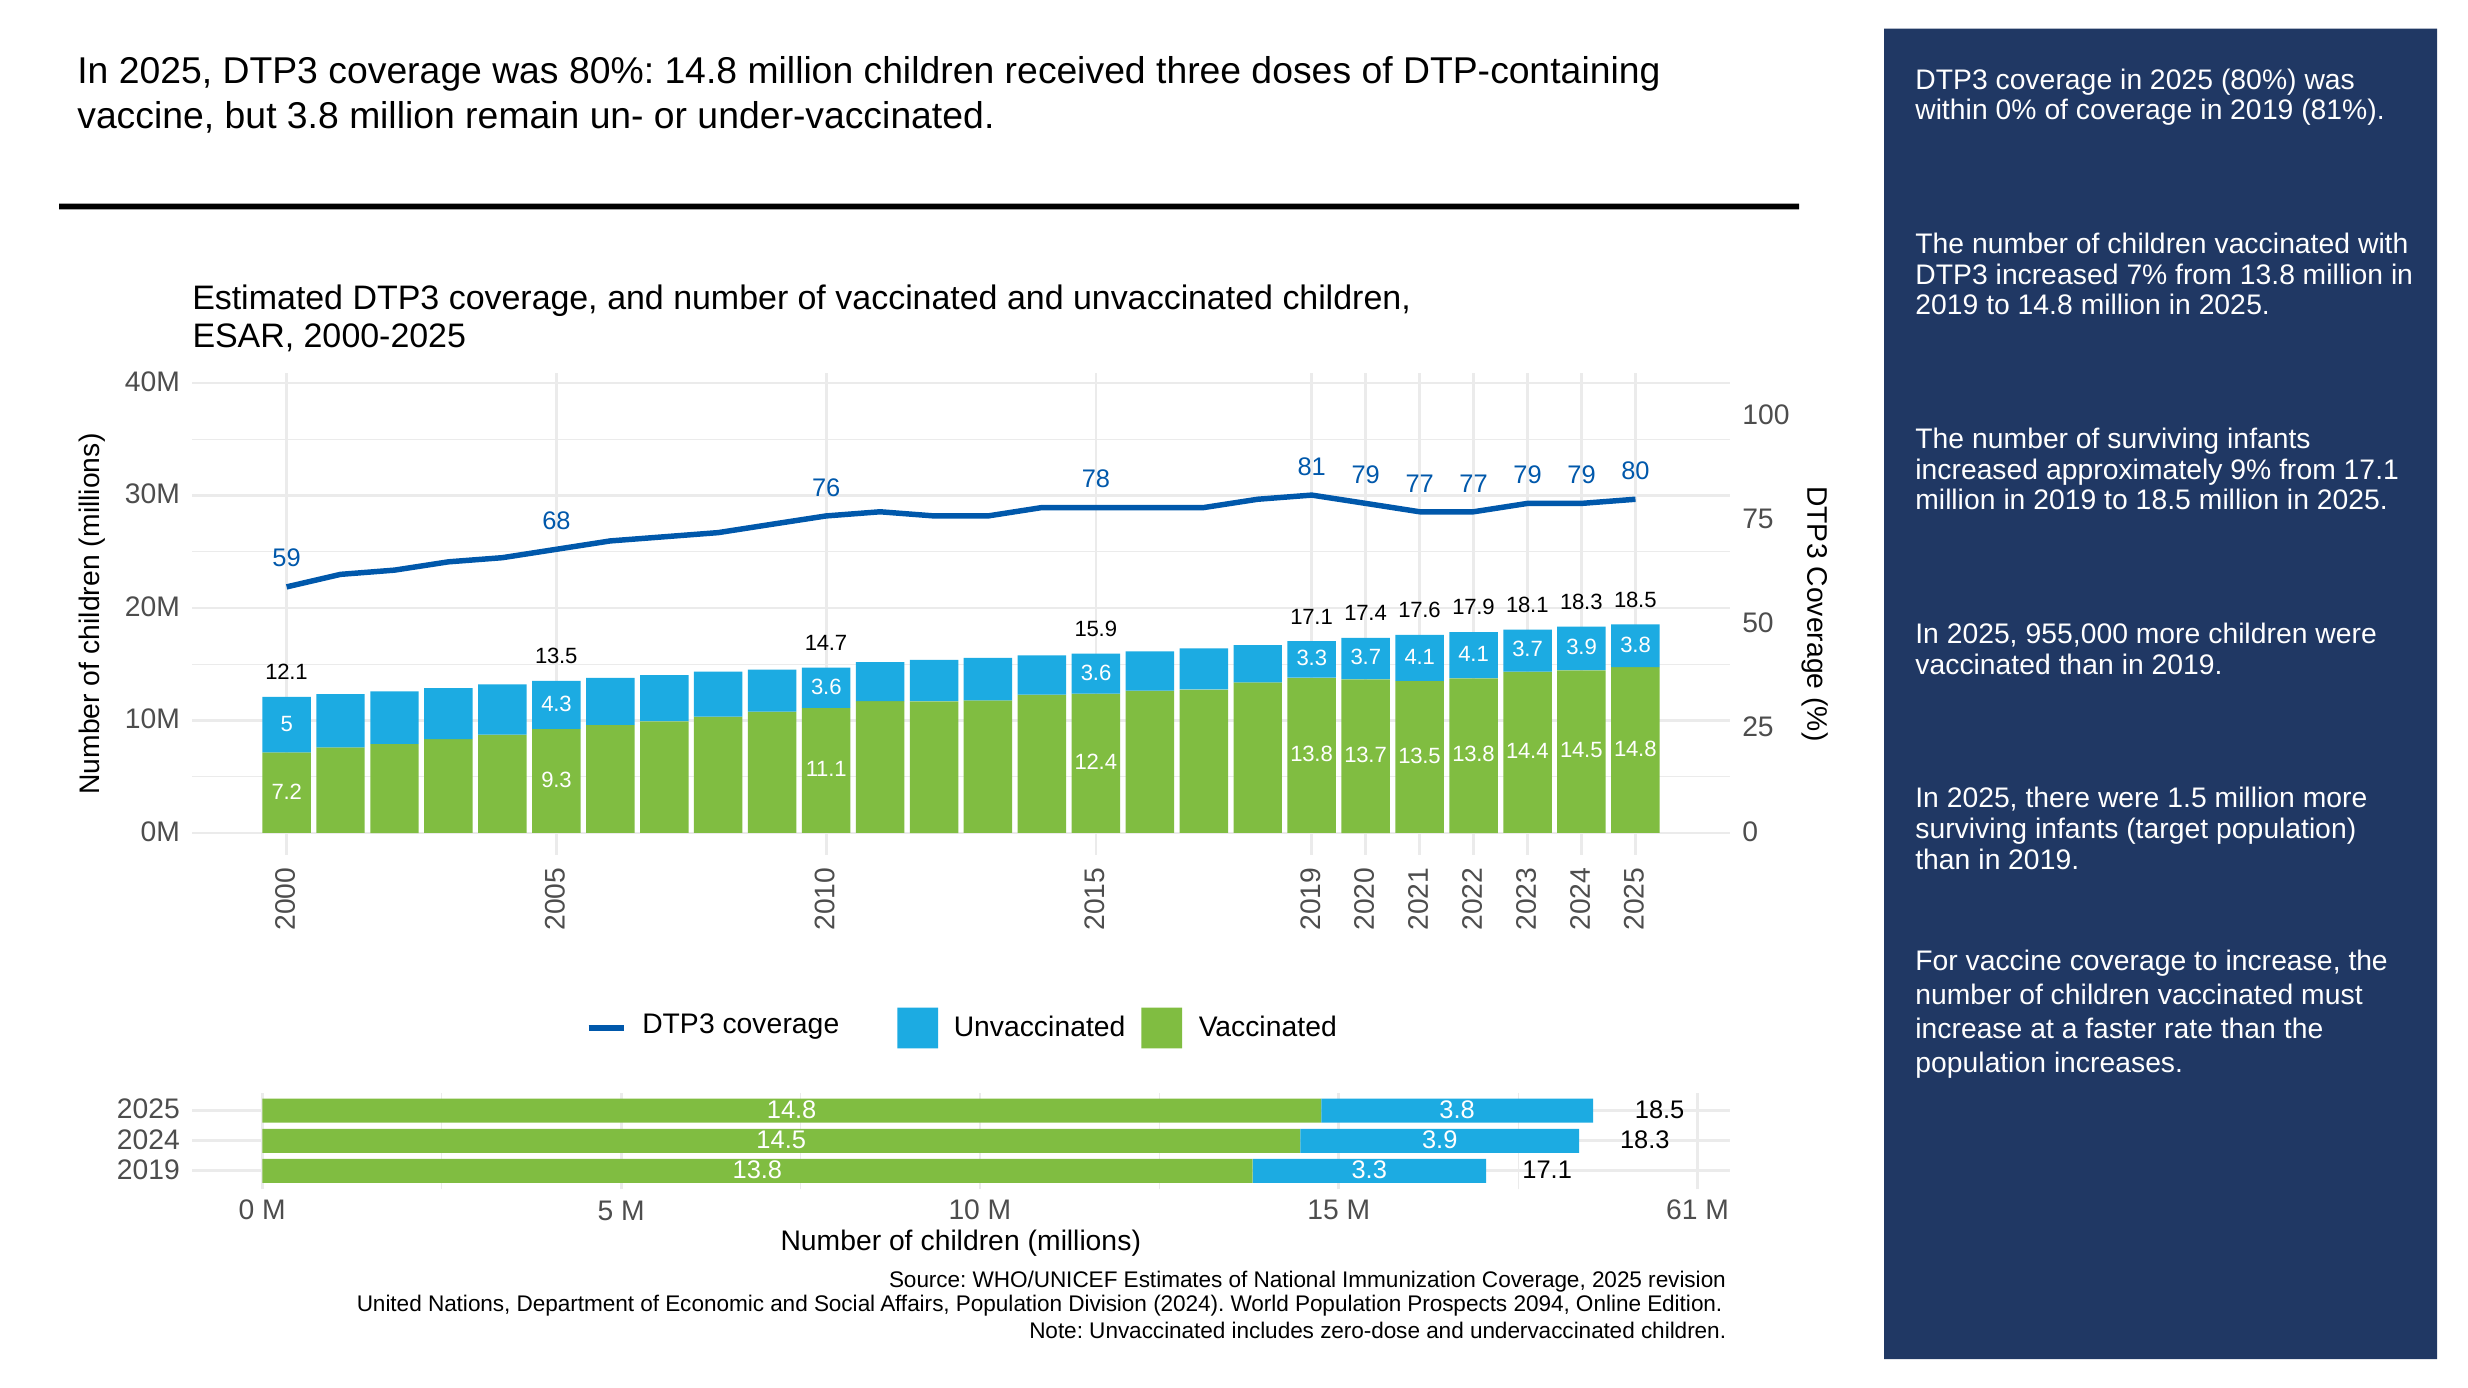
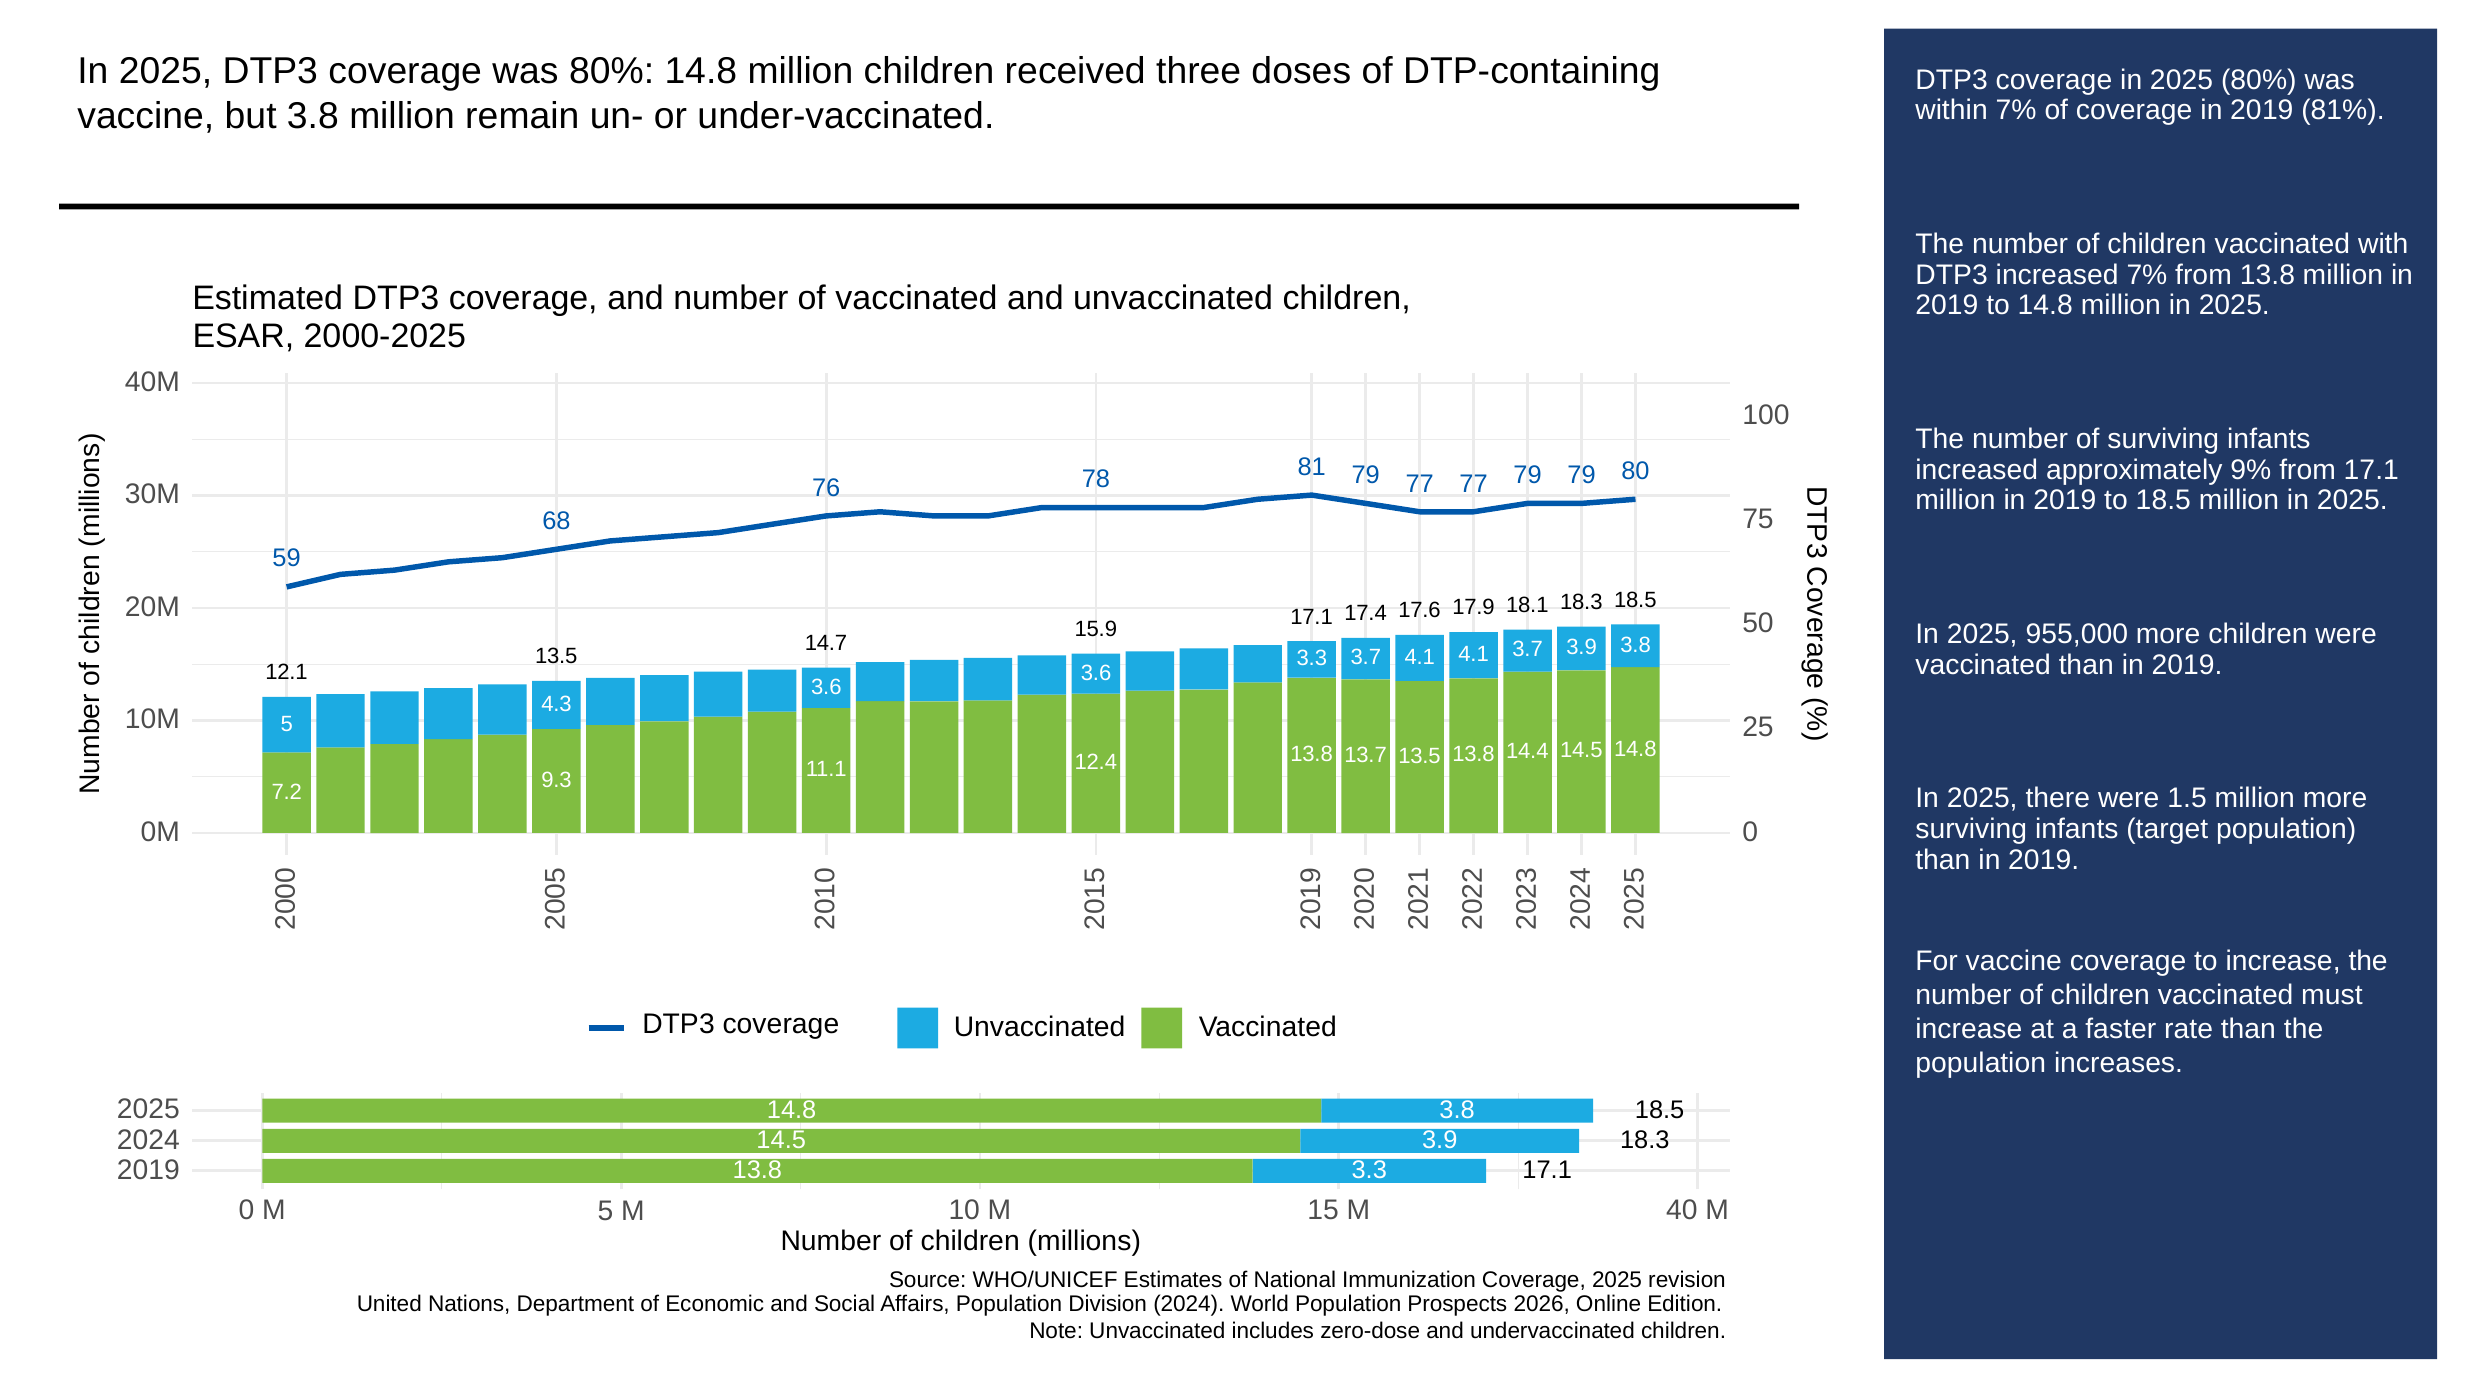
within 0%: 0% -> 7%
61: 61 -> 40
2094: 2094 -> 2026
